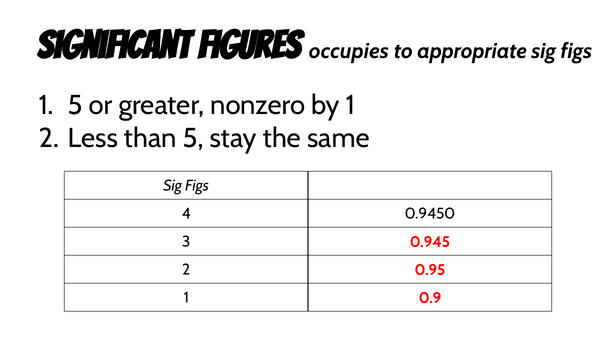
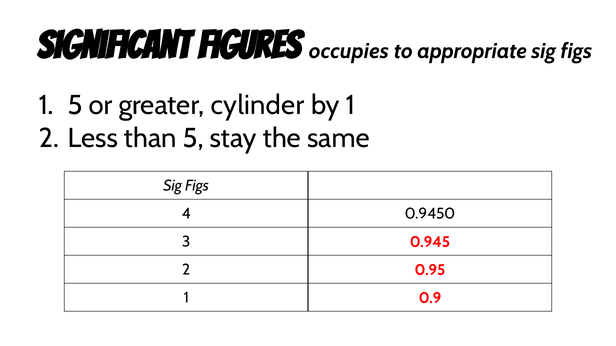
nonzero: nonzero -> cylinder
